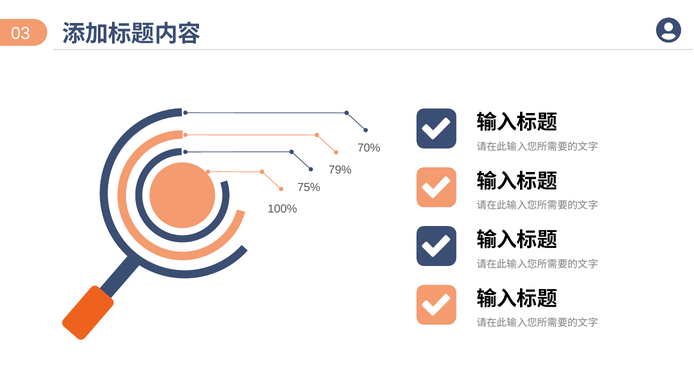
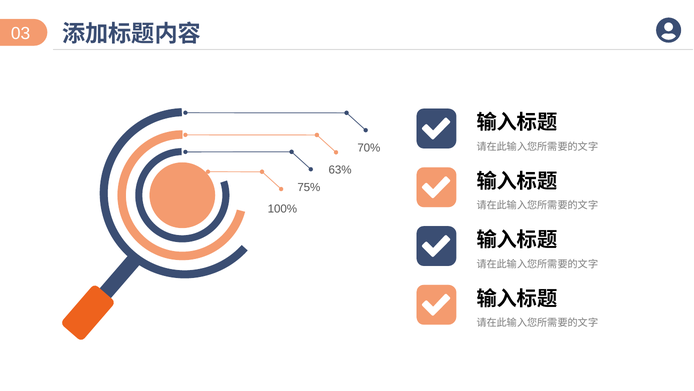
79%: 79% -> 63%
